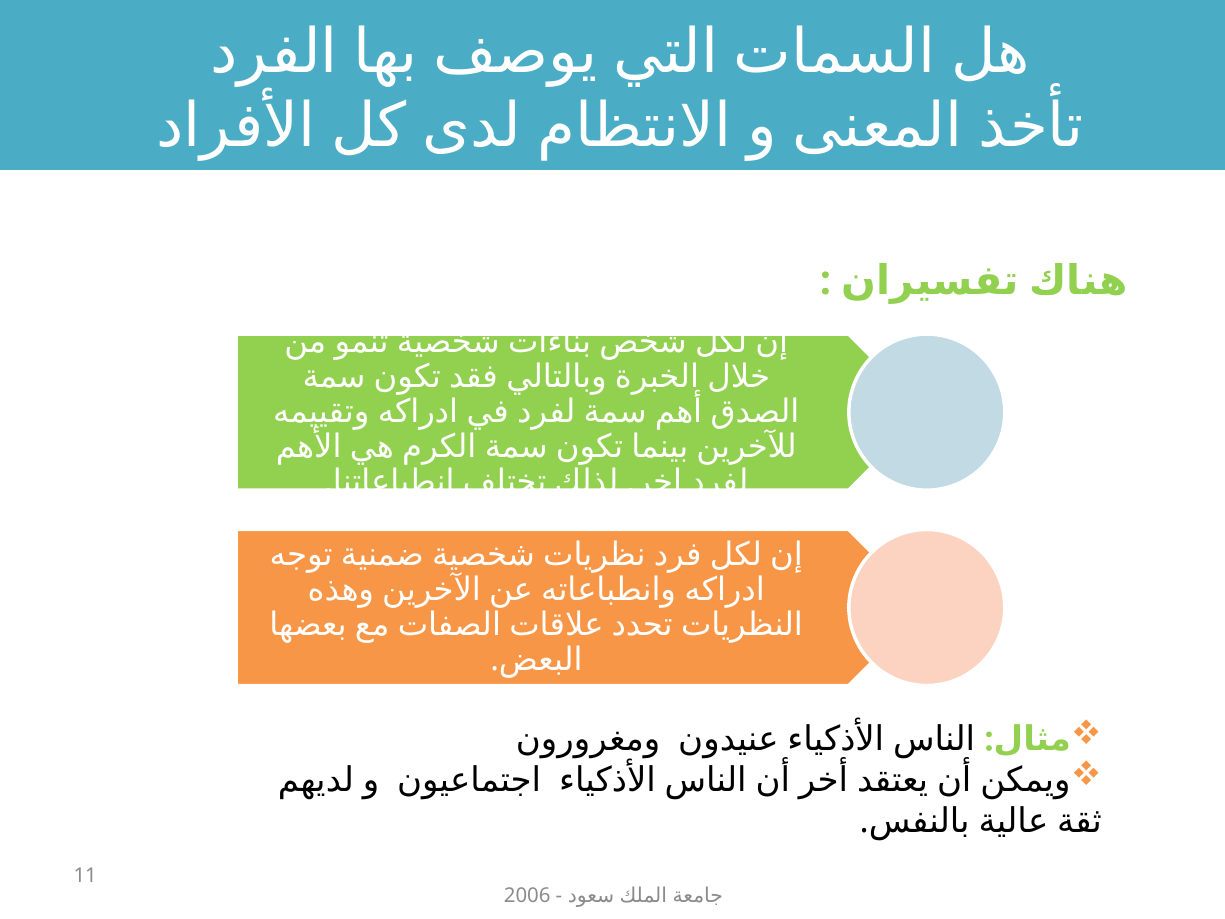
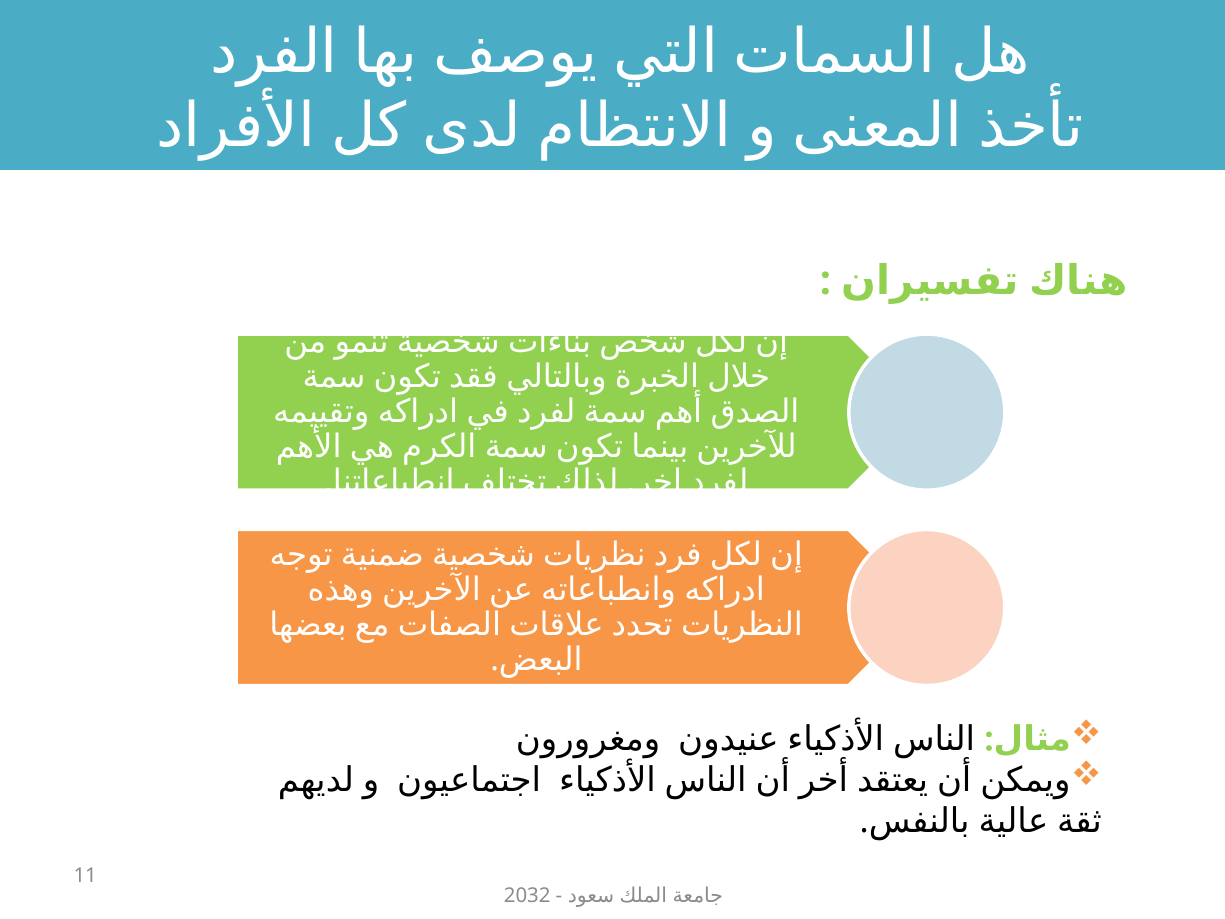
2006: 2006 -> 2032
